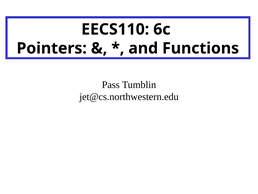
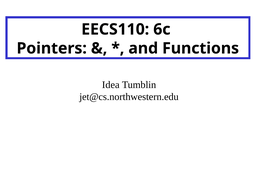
Pass: Pass -> Idea
